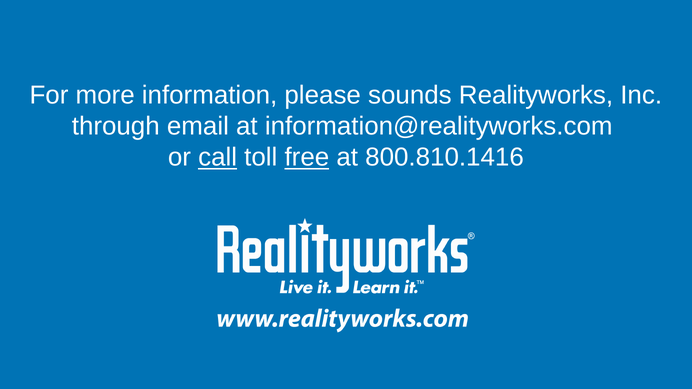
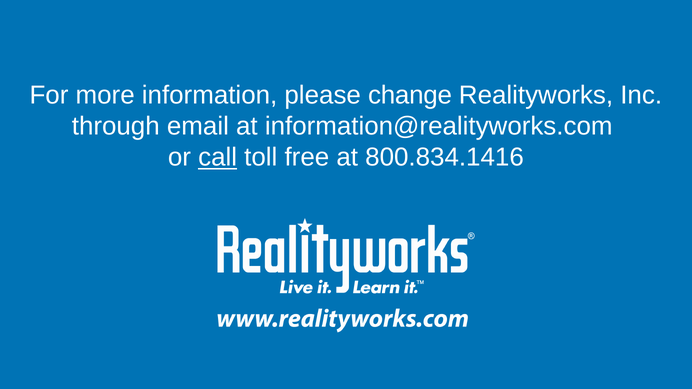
sounds: sounds -> change
free underline: present -> none
800.810.1416: 800.810.1416 -> 800.834.1416
